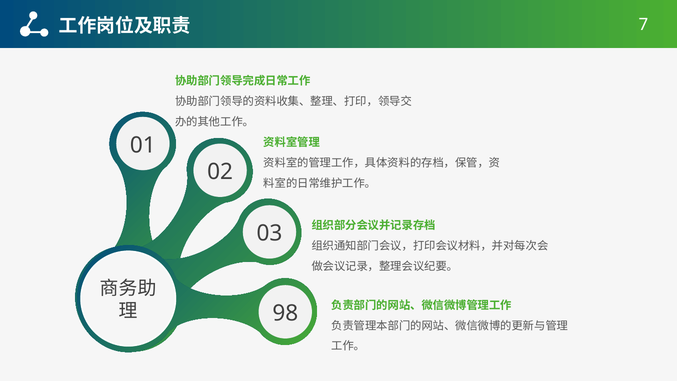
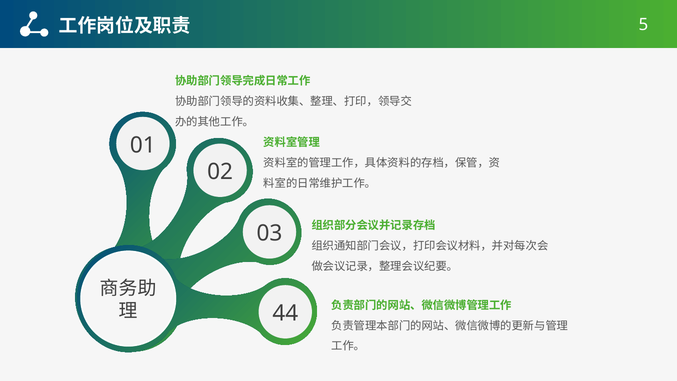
7: 7 -> 5
98: 98 -> 44
